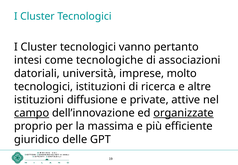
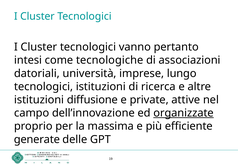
molto: molto -> lungo
campo underline: present -> none
giuridico: giuridico -> generate
